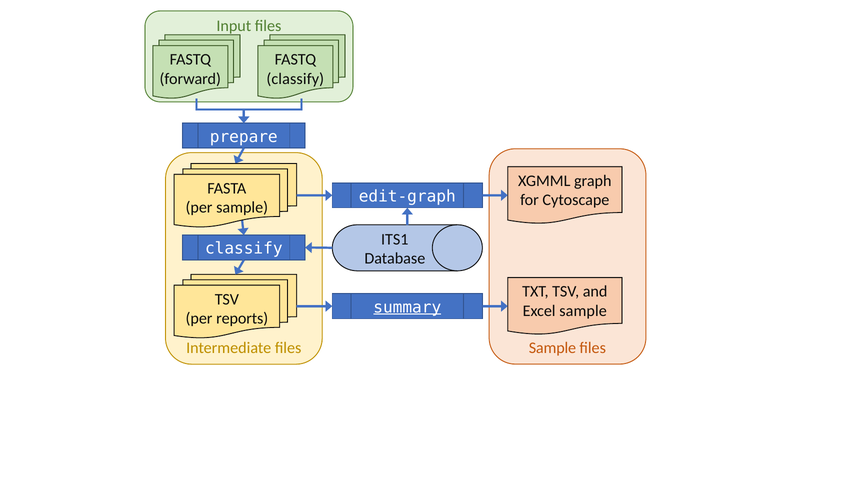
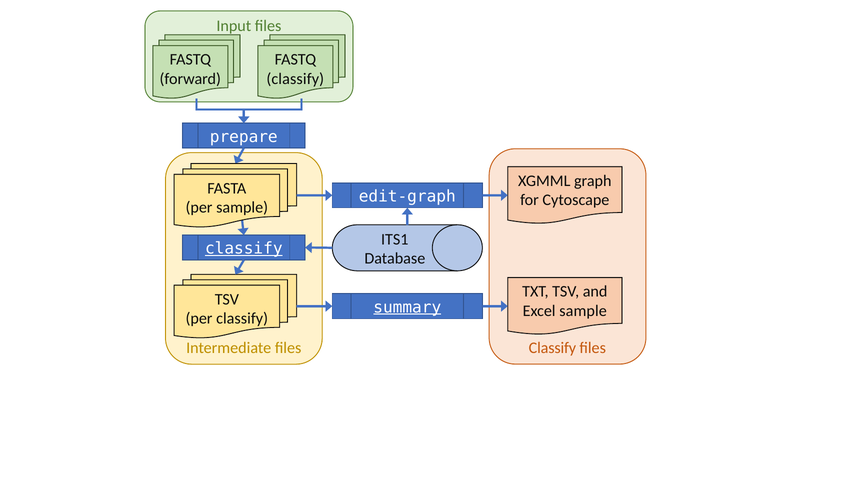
classify at (244, 249) underline: none -> present
per reports: reports -> classify
Sample at (552, 348): Sample -> Classify
